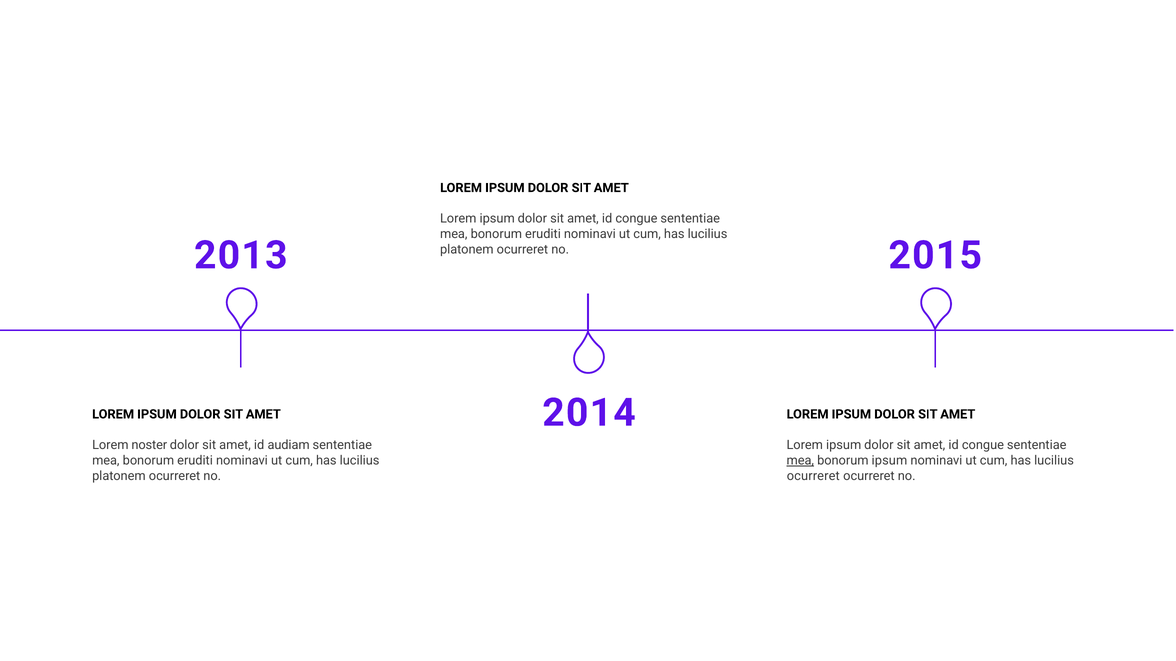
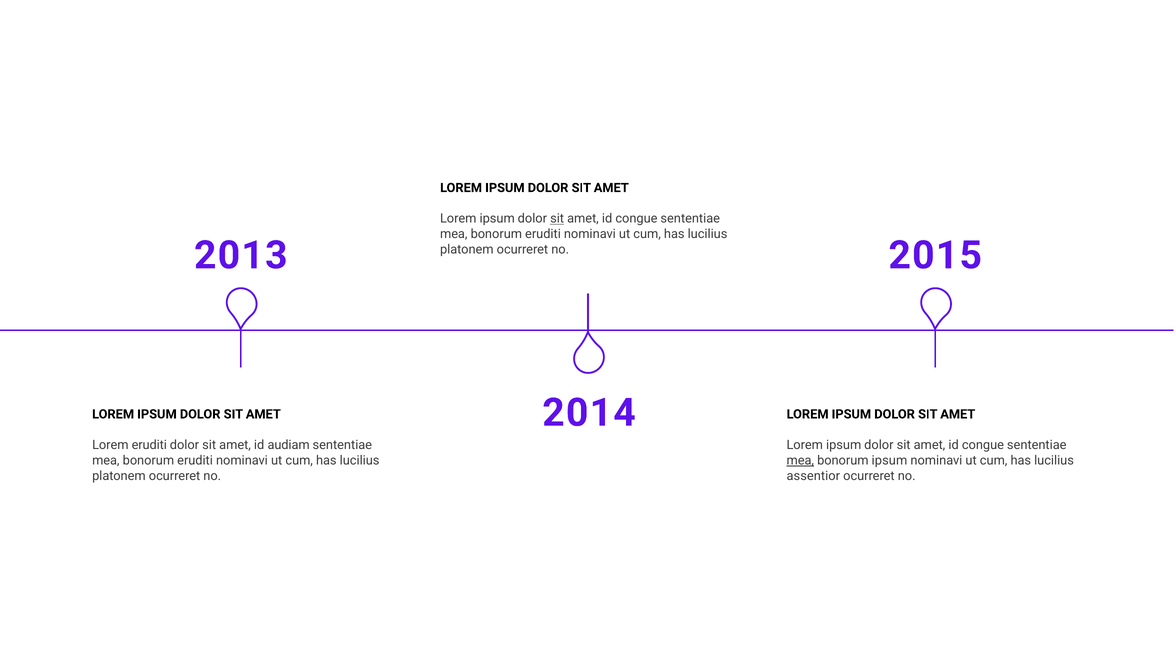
sit at (557, 219) underline: none -> present
Lorem noster: noster -> eruditi
ocurreret at (813, 476): ocurreret -> assentior
